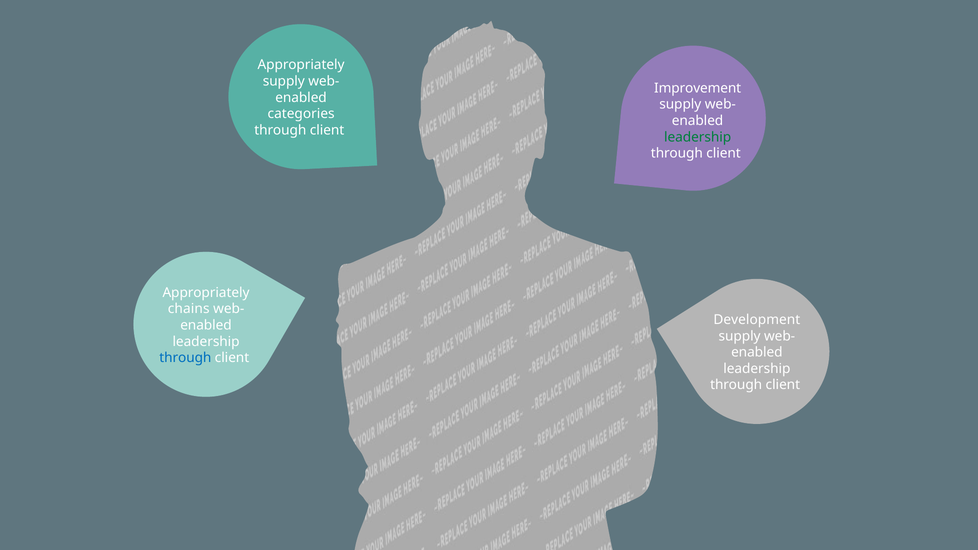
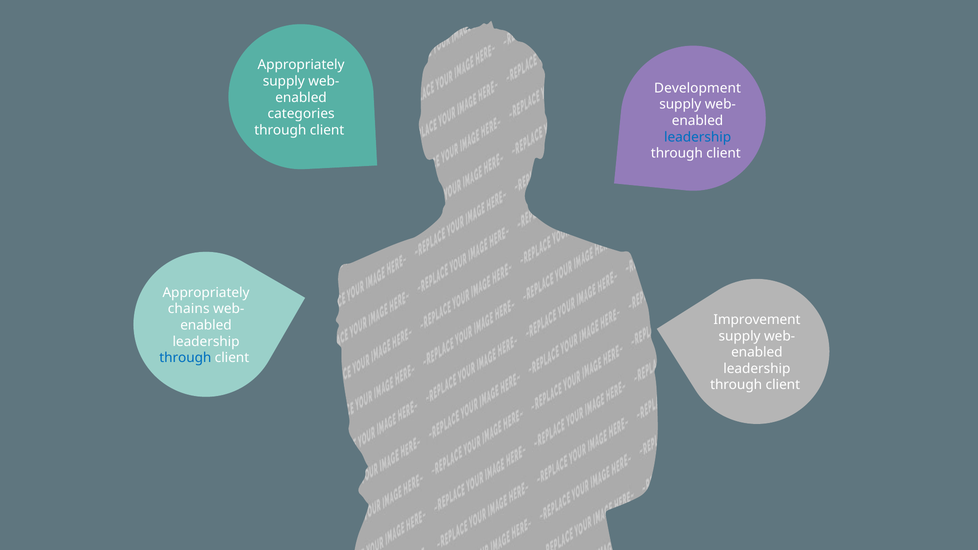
Improvement: Improvement -> Development
leadership at (698, 137) colour: green -> blue
Development: Development -> Improvement
